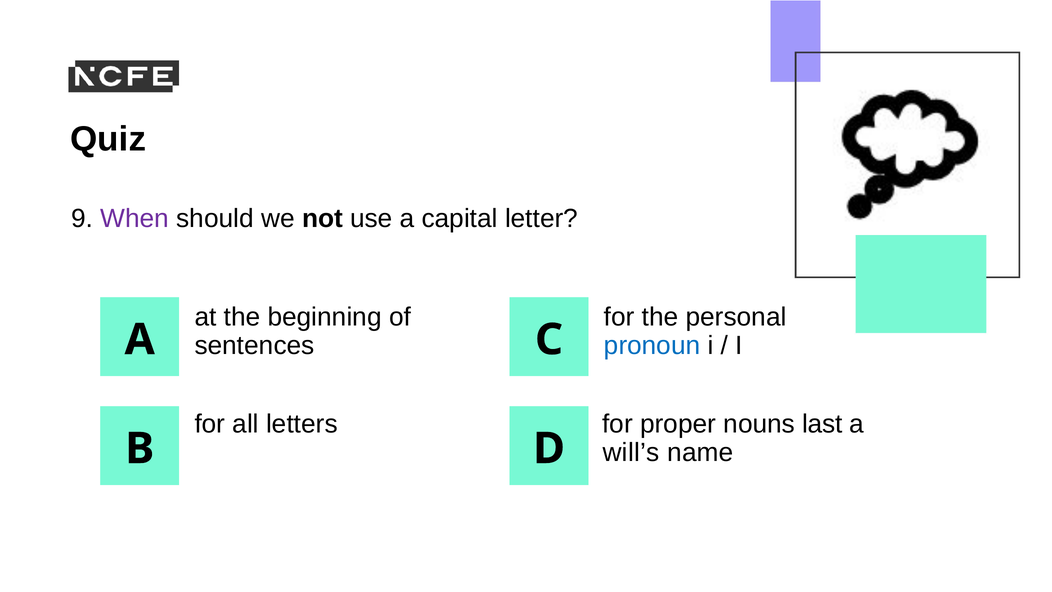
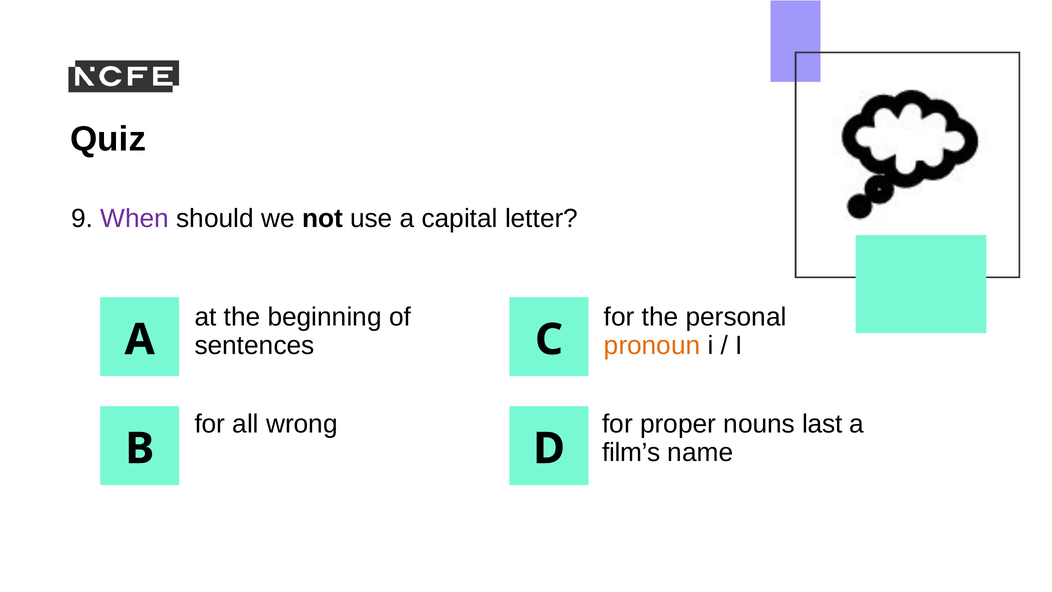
pronoun colour: blue -> orange
letters: letters -> wrong
will’s: will’s -> film’s
